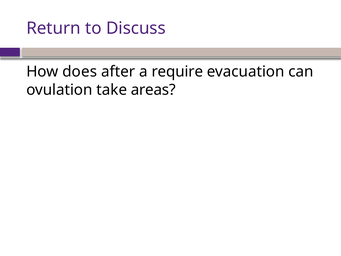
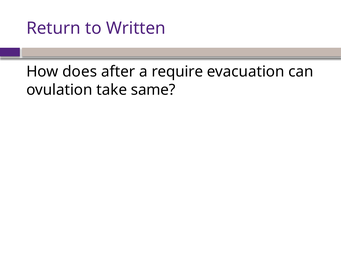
Discuss: Discuss -> Written
areas: areas -> same
